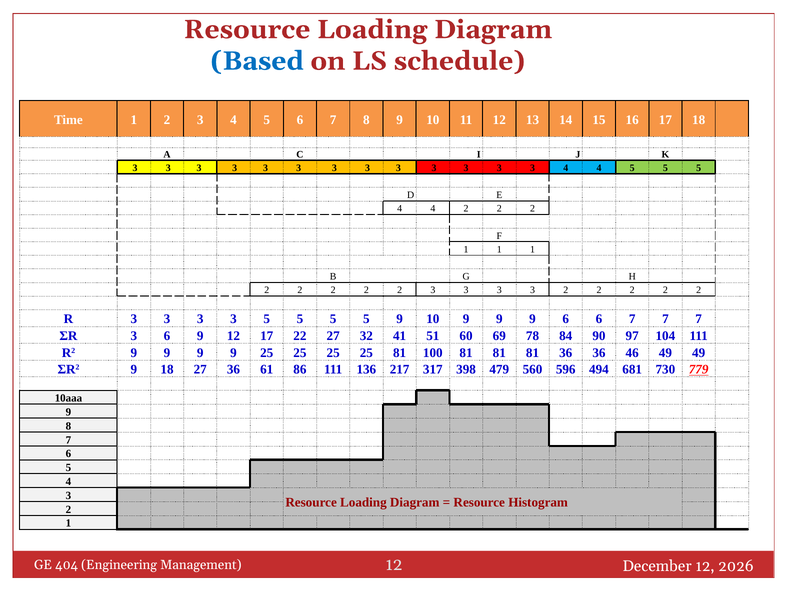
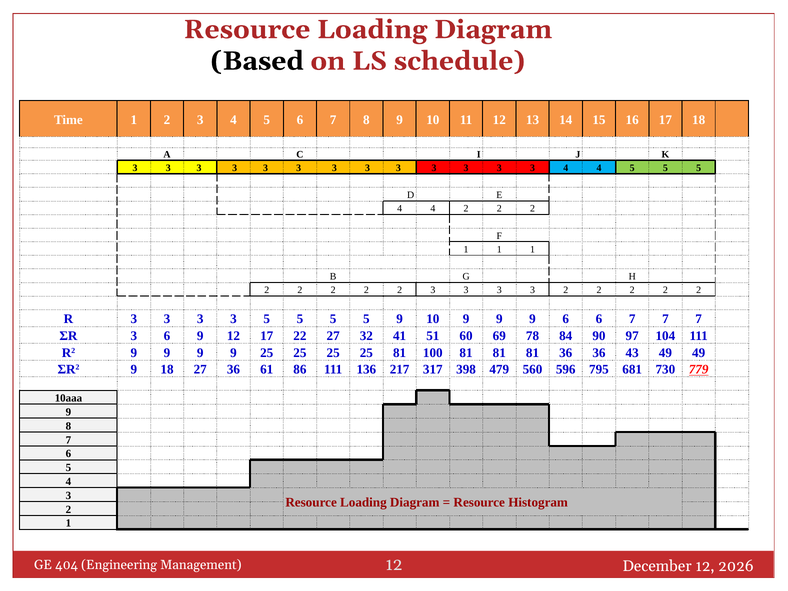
Based colour: blue -> black
46: 46 -> 43
494: 494 -> 795
